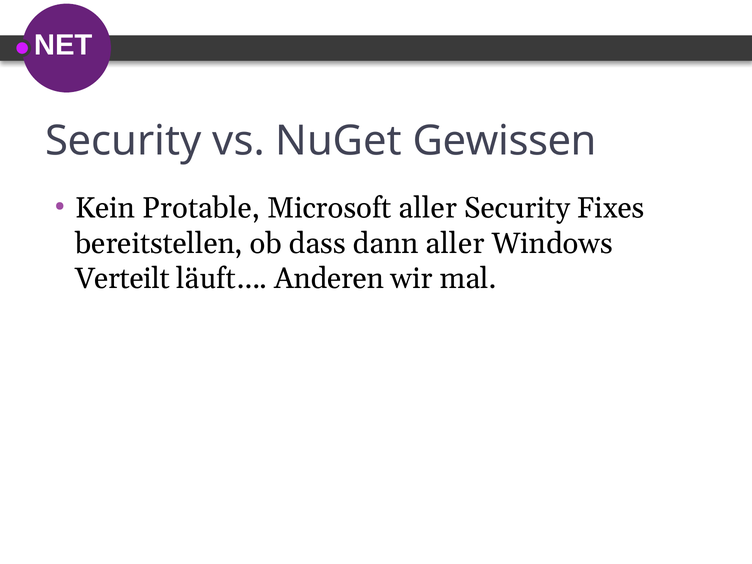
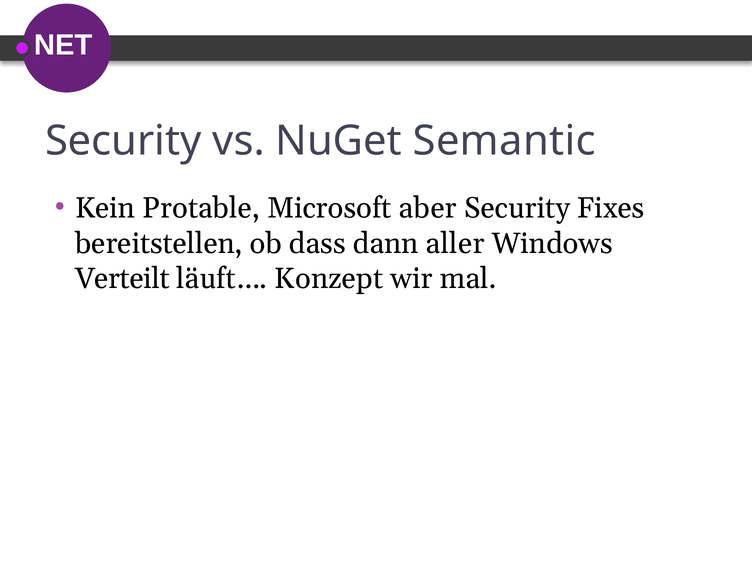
Gewissen: Gewissen -> Semantic
Microsoft aller: aller -> aber
Anderen: Anderen -> Konzept
